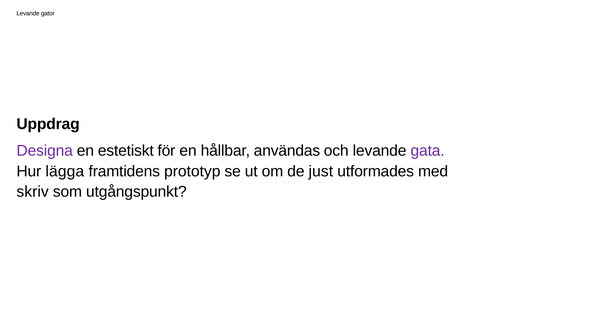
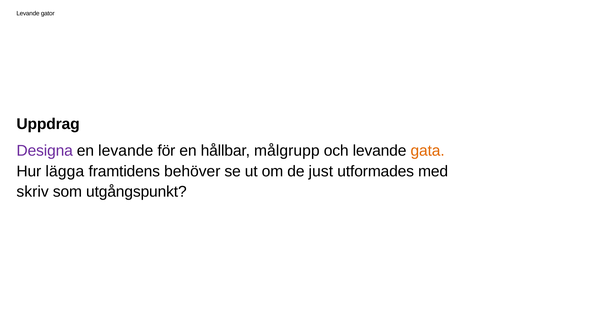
en estetiskt: estetiskt -> levande
användas: användas -> målgrupp
gata colour: purple -> orange
prototyp: prototyp -> behöver
